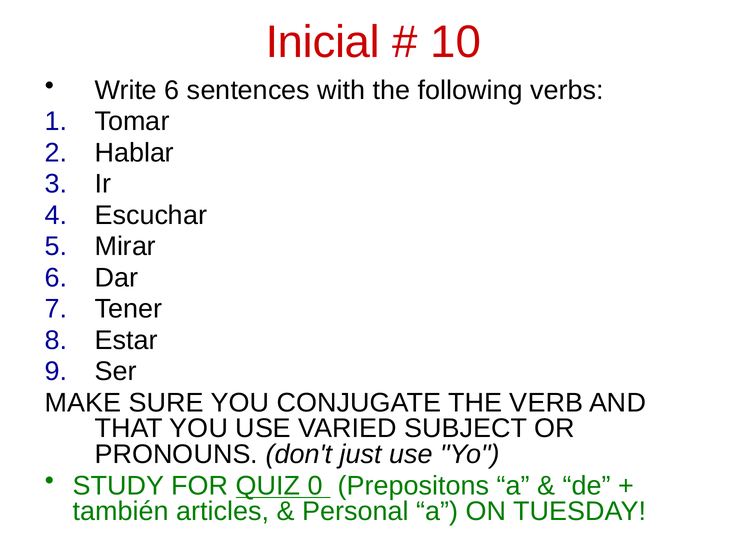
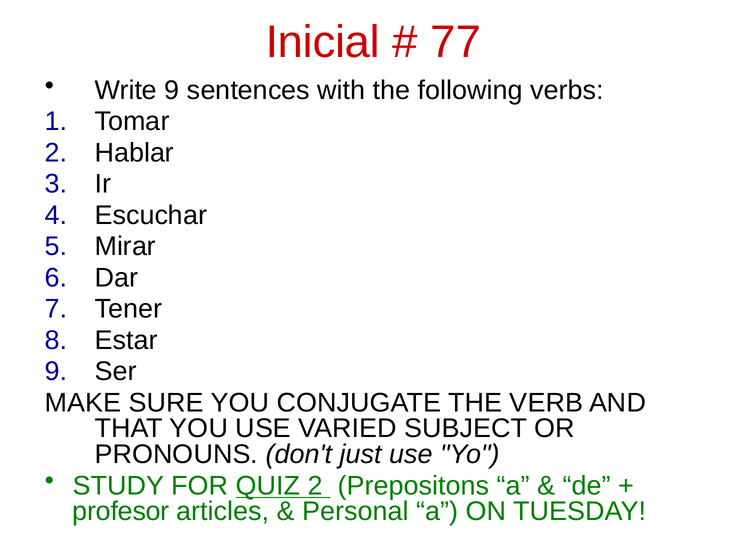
10: 10 -> 77
Write 6: 6 -> 9
QUIZ 0: 0 -> 2
también: también -> profesor
